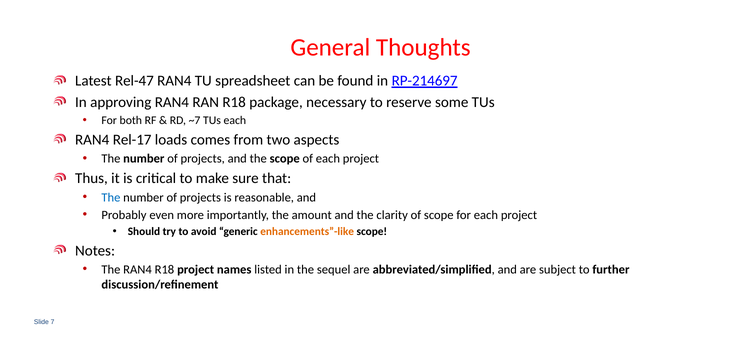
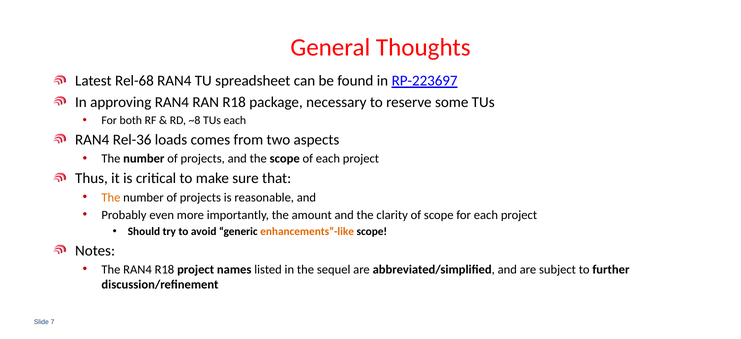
Rel-47: Rel-47 -> Rel-68
RP-214697: RP-214697 -> RP-223697
~7: ~7 -> ~8
Rel-17: Rel-17 -> Rel-36
The at (111, 197) colour: blue -> orange
